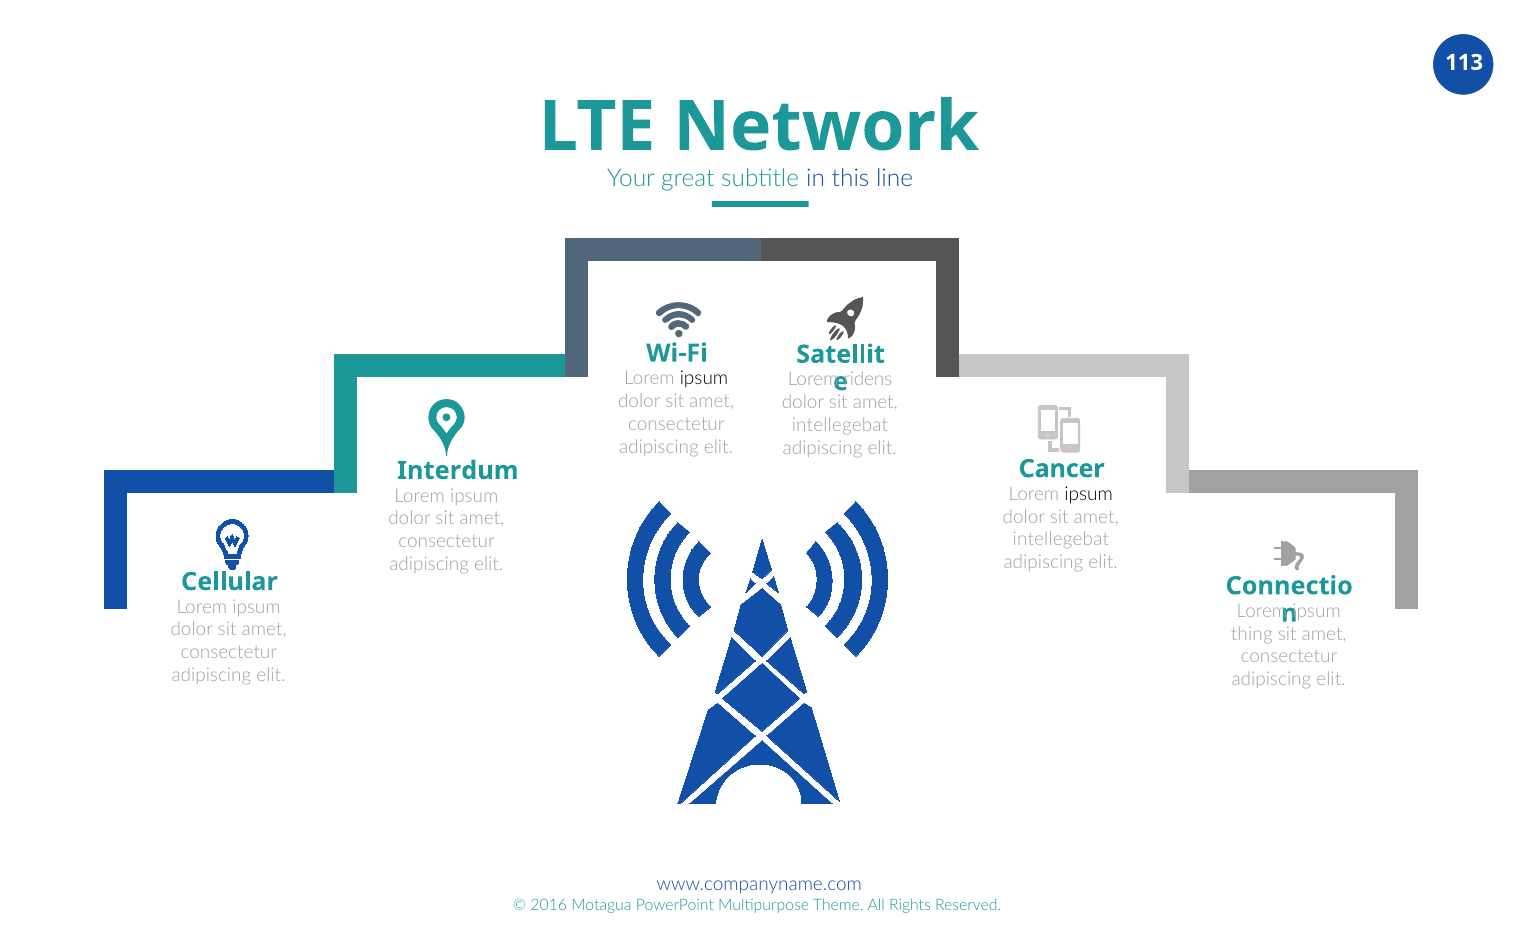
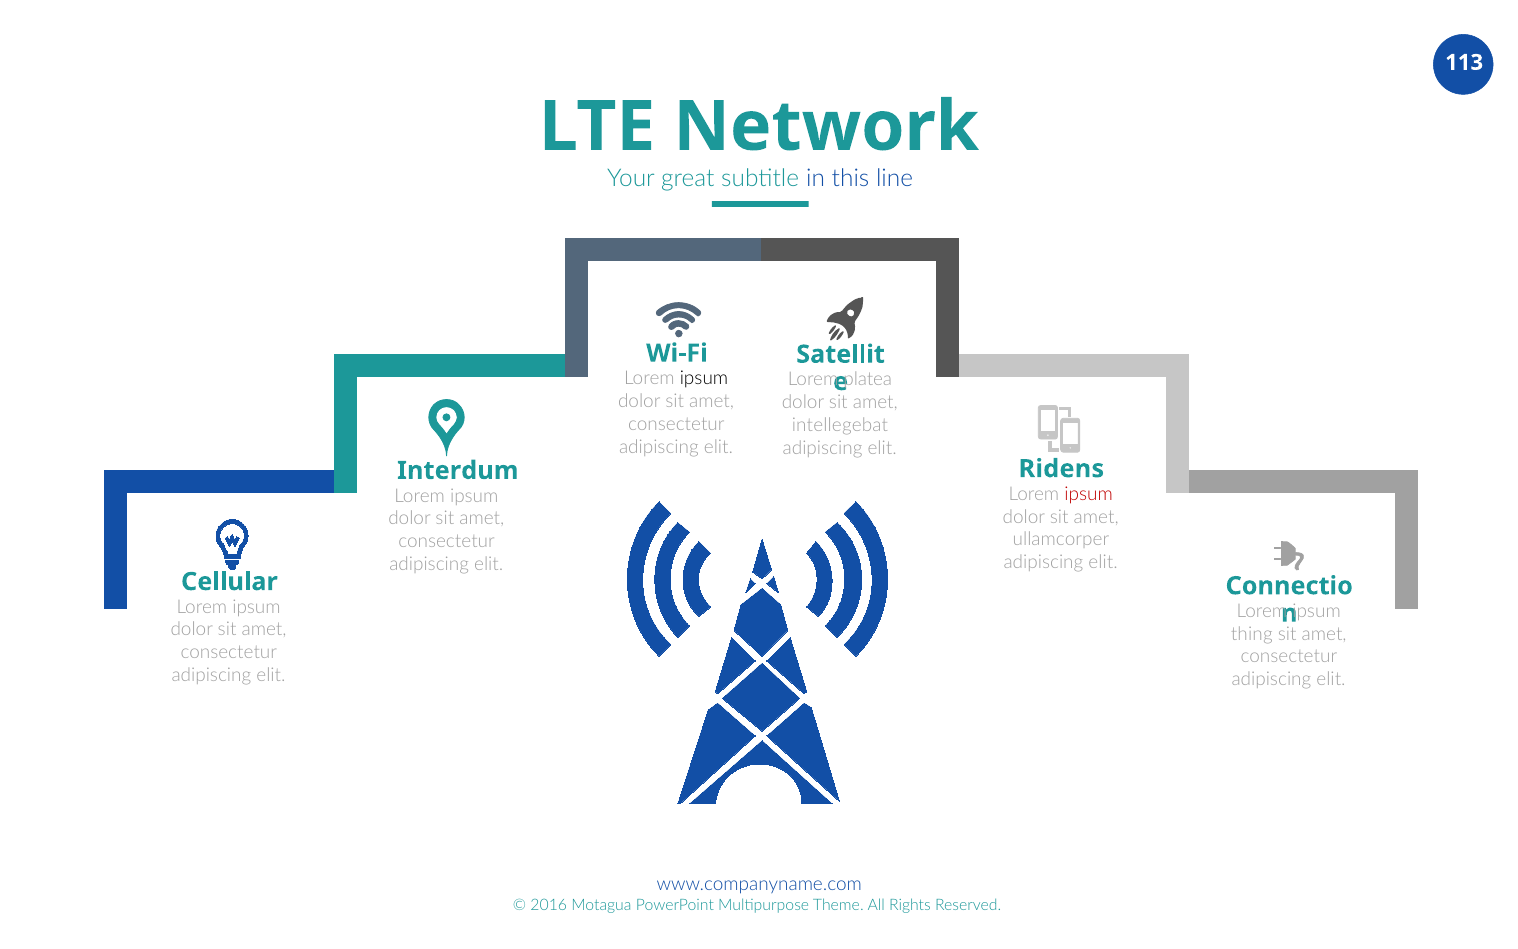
ridens: ridens -> platea
Cancer: Cancer -> Ridens
ipsum at (1089, 494) colour: black -> red
intellegebat at (1061, 539): intellegebat -> ullamcorper
